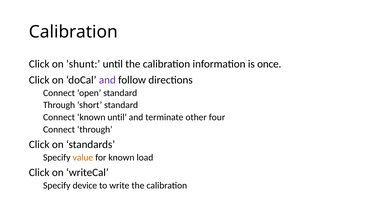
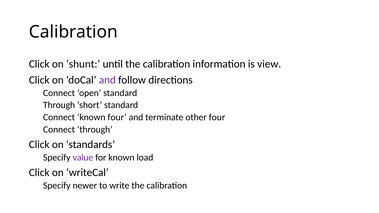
once: once -> view
known until: until -> four
value colour: orange -> purple
device: device -> newer
